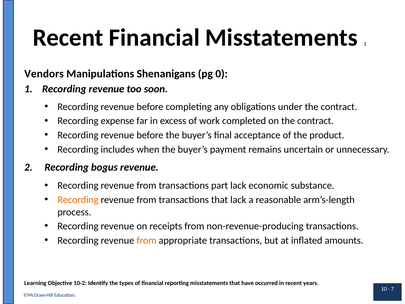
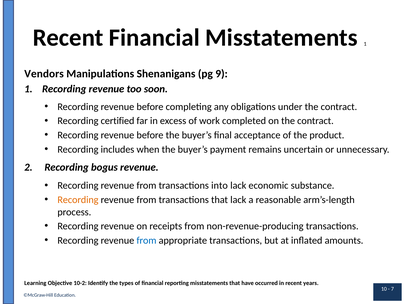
0: 0 -> 9
expense: expense -> certified
part: part -> into
from at (146, 240) colour: orange -> blue
